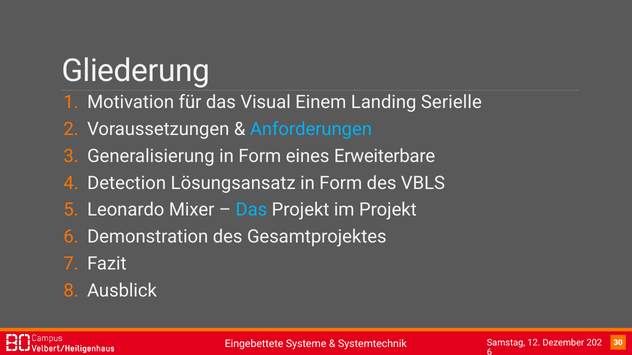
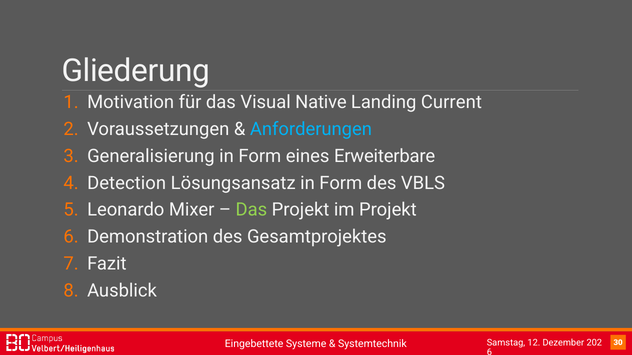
Einem: Einem -> Native
Serielle: Serielle -> Current
Das at (251, 210) colour: light blue -> light green
